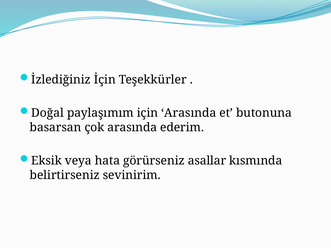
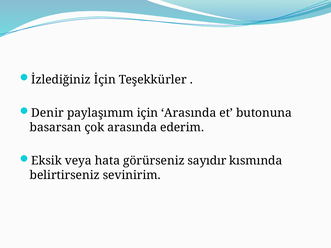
Doğal: Doğal -> Denir
asallar: asallar -> sayıdır
